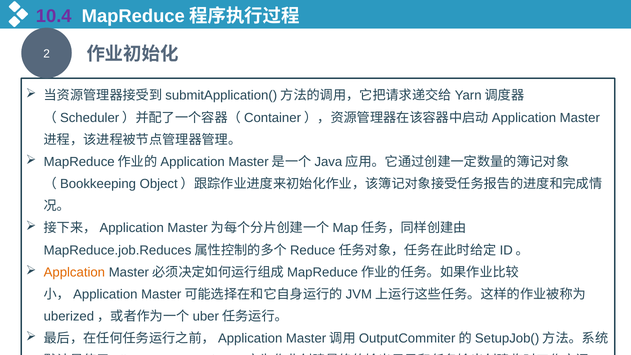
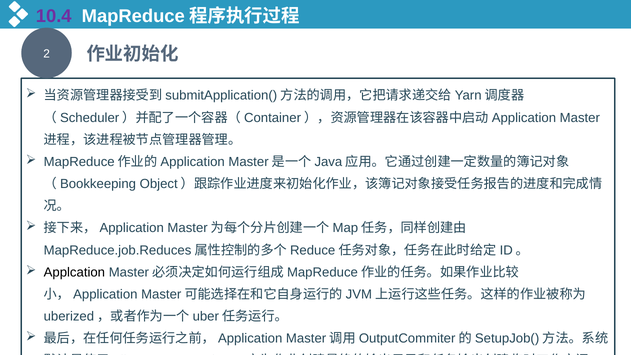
Applcation colour: orange -> black
